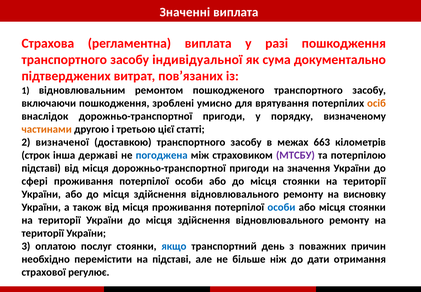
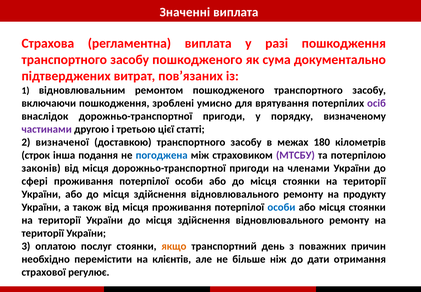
засобу індивідуальної: індивідуальної -> пошкодженого
осіб colour: orange -> purple
частинами colour: orange -> purple
663: 663 -> 180
державі: державі -> подання
підставі at (41, 168): підставі -> законів
значення: значення -> членами
висновку: висновку -> продукту
якщо colour: blue -> orange
на підставі: підставі -> клієнтів
